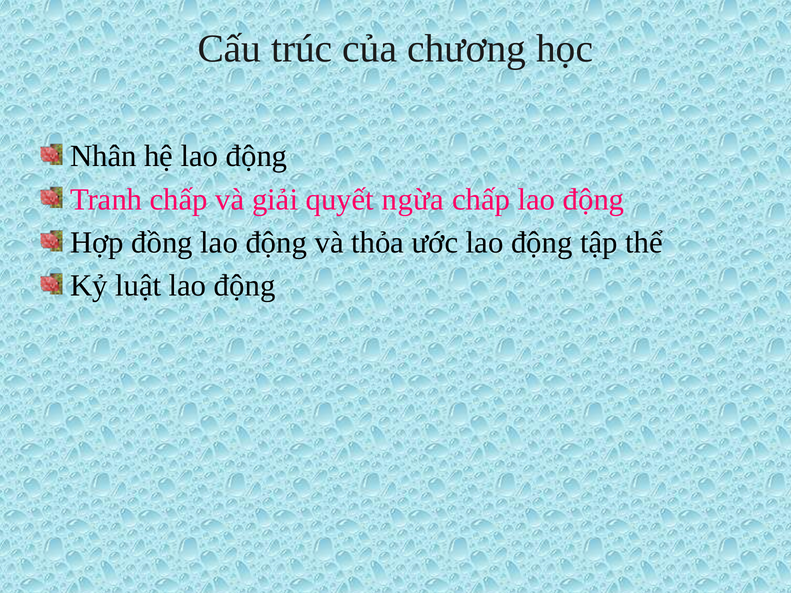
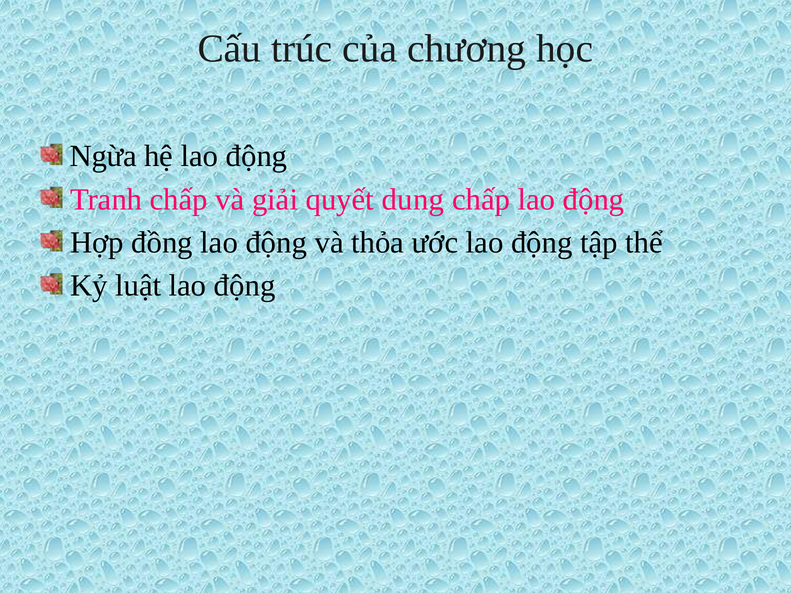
Nhân: Nhân -> Ngừa
ngừa: ngừa -> dung
